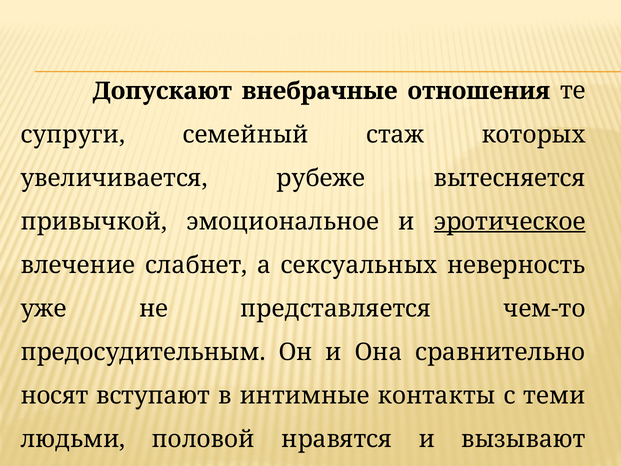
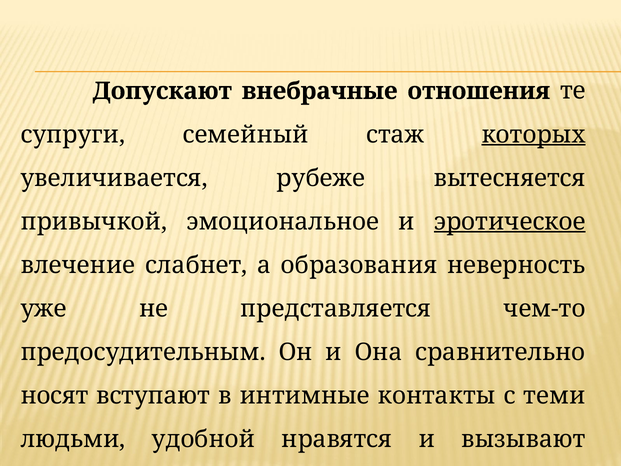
которых underline: none -> present
сексуальных: сексуальных -> образования
половой: половой -> удобной
